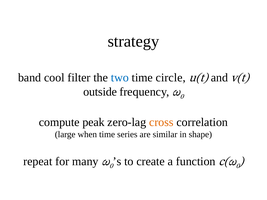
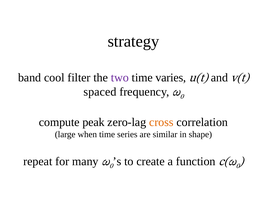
two colour: blue -> purple
circle: circle -> varies
outside: outside -> spaced
